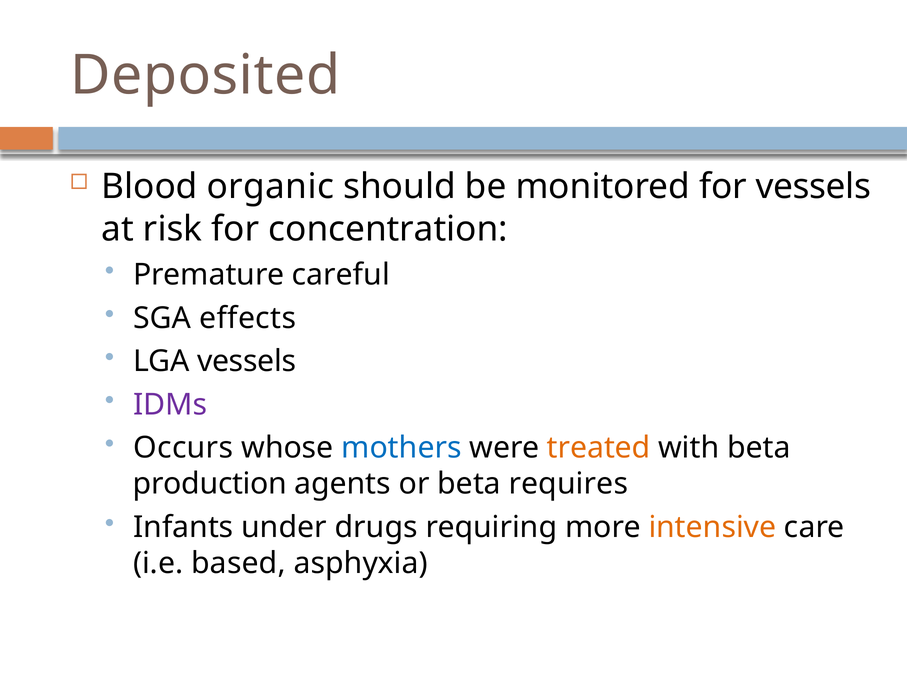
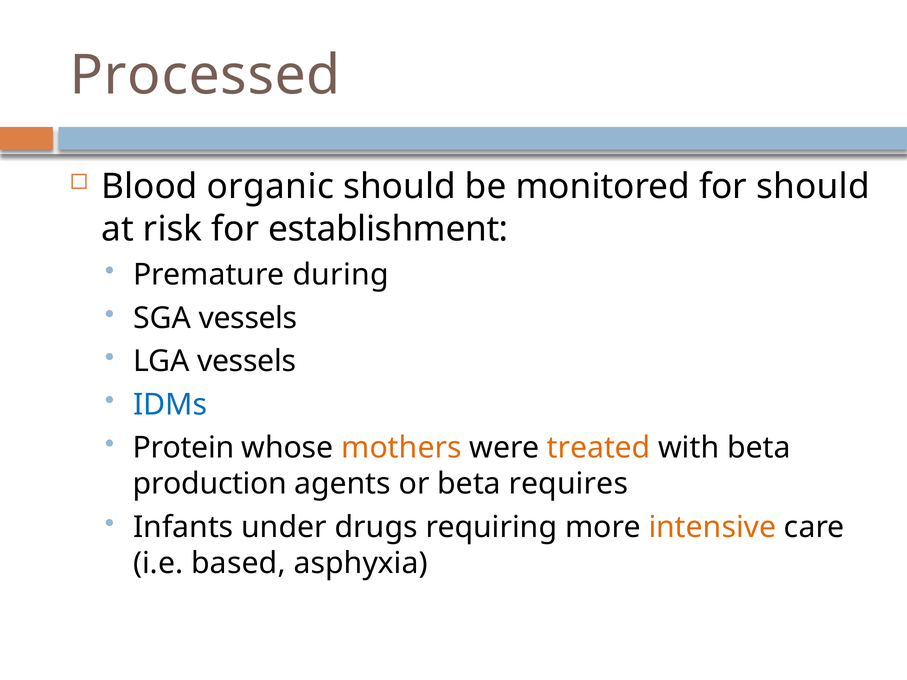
Deposited: Deposited -> Processed
for vessels: vessels -> should
concentration: concentration -> establishment
careful: careful -> during
SGA effects: effects -> vessels
IDMs colour: purple -> blue
Occurs: Occurs -> Protein
mothers colour: blue -> orange
